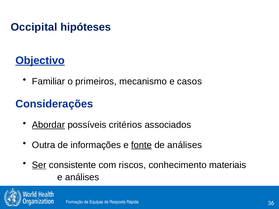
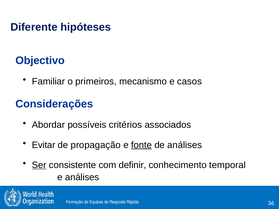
Occipital: Occipital -> Diferente
Objectivo underline: present -> none
Abordar underline: present -> none
Outra: Outra -> Evitar
informações: informações -> propagação
riscos: riscos -> definir
materiais: materiais -> temporal
